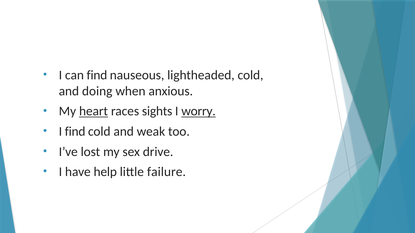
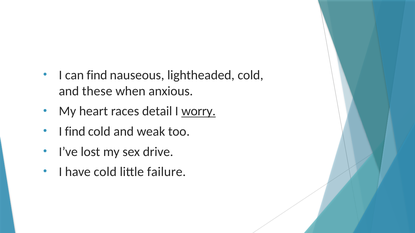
doing: doing -> these
heart underline: present -> none
sights: sights -> detail
have help: help -> cold
